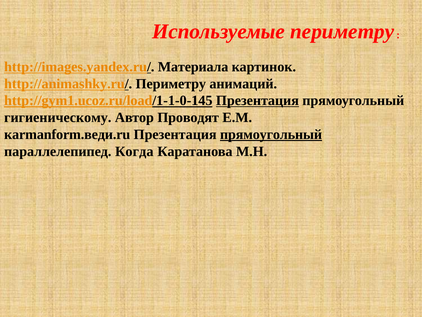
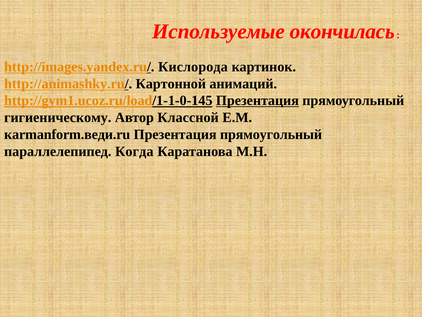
Используемые периметру: периметру -> окончилась
Материала: Материала -> Кислорода
http://animashky.ru/ Периметру: Периметру -> Картонной
Проводят: Проводят -> Классной
прямоугольный at (271, 134) underline: present -> none
